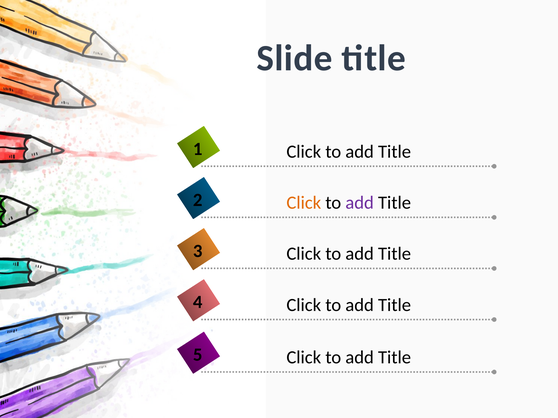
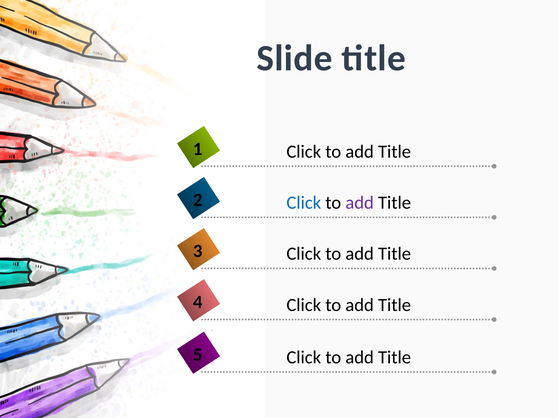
Click at (304, 203) colour: orange -> blue
